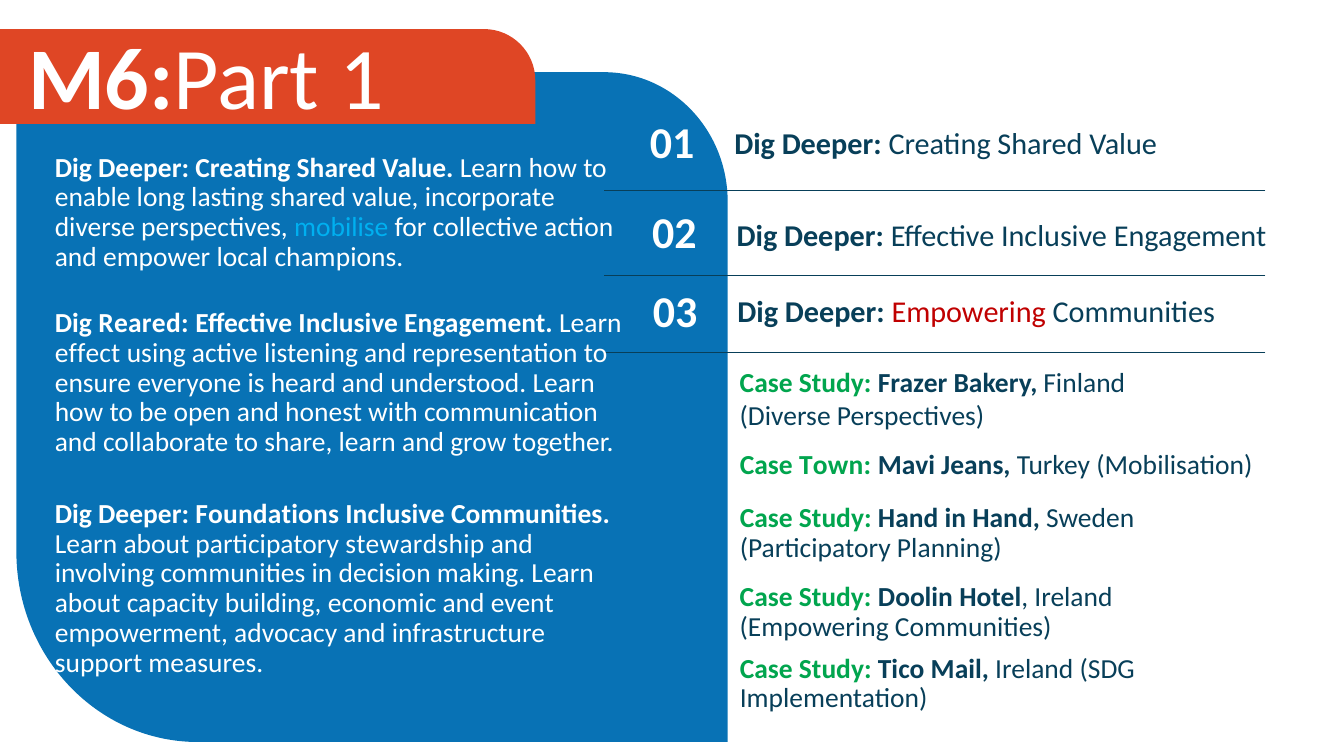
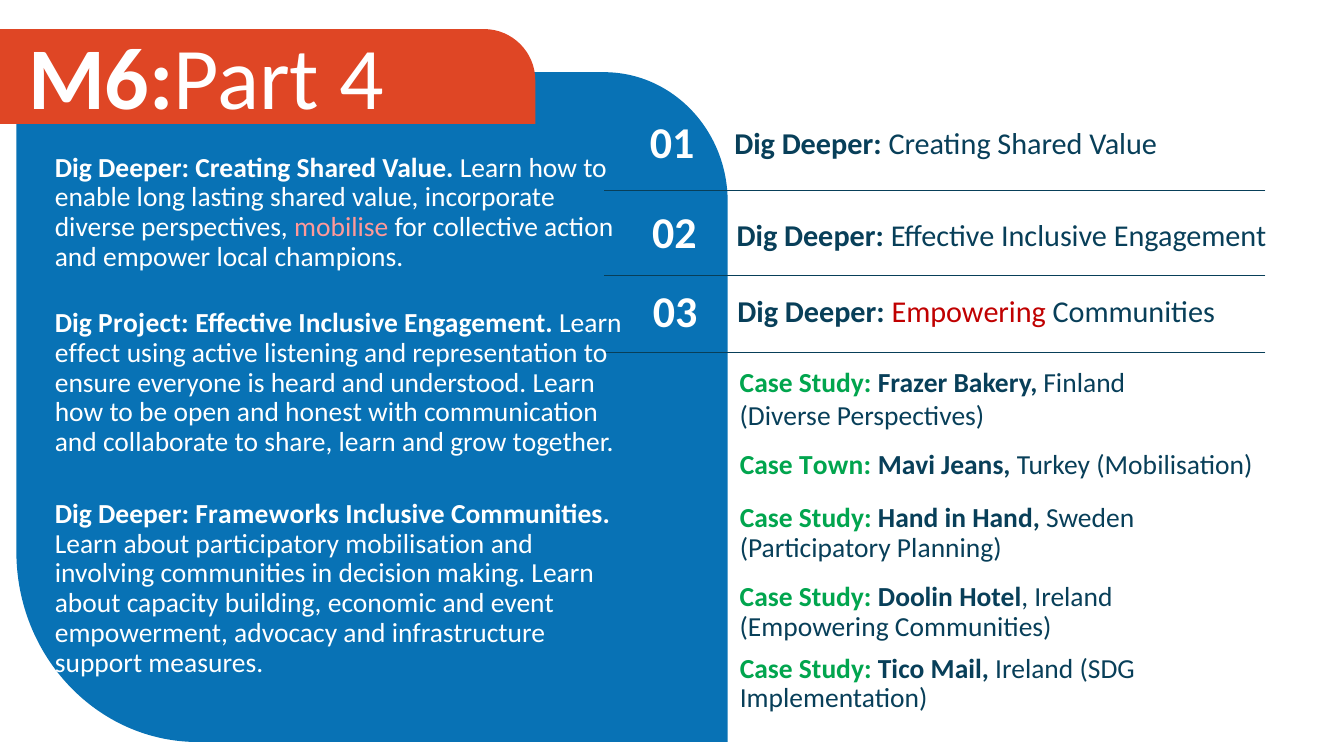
1: 1 -> 4
mobilise colour: light blue -> pink
Reared: Reared -> Project
Foundations: Foundations -> Frameworks
participatory stewardship: stewardship -> mobilisation
